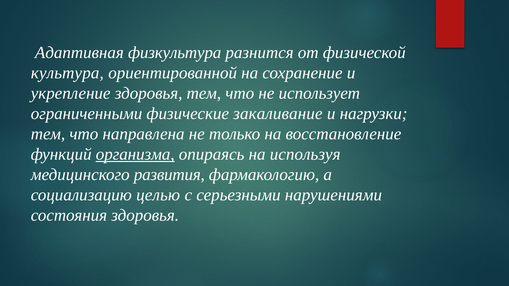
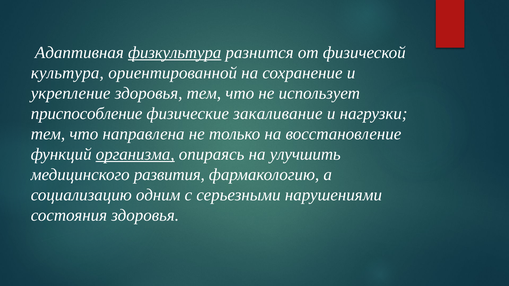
физкультура underline: none -> present
ограниченными: ограниченными -> приспособление
используя: используя -> улучшить
целью: целью -> одним
